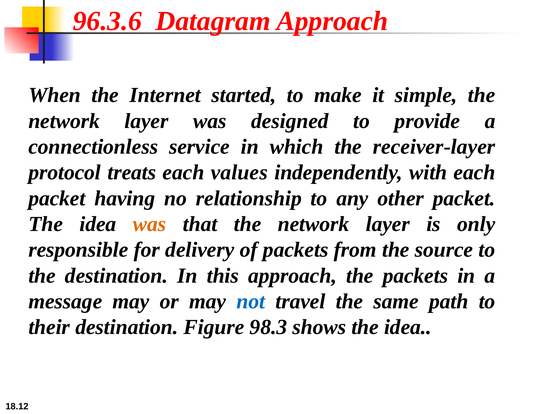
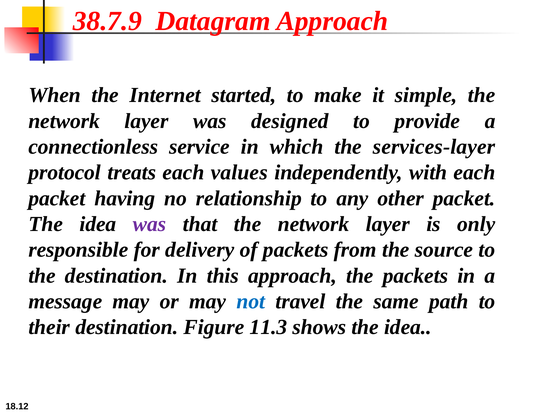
96.3.6: 96.3.6 -> 38.7.9
receiver-layer: receiver-layer -> services-layer
was at (150, 224) colour: orange -> purple
98.3: 98.3 -> 11.3
